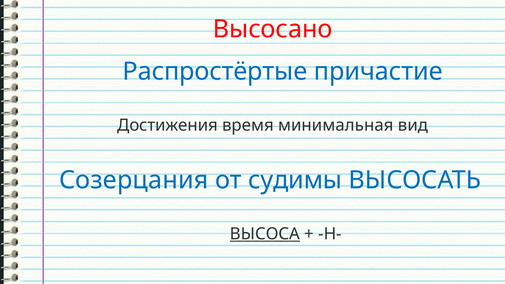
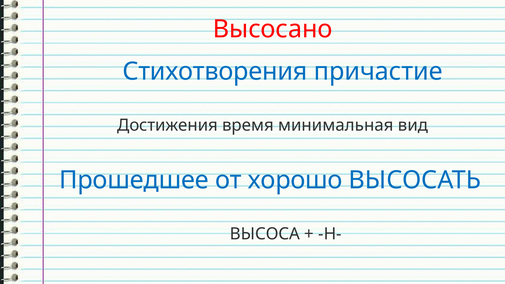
Распростёртые: Распростёртые -> Стихотворения
Созерцания: Созерцания -> Прошедшее
судимы: судимы -> хорошо
ВЫСОСА underline: present -> none
